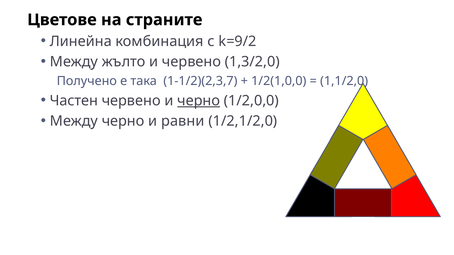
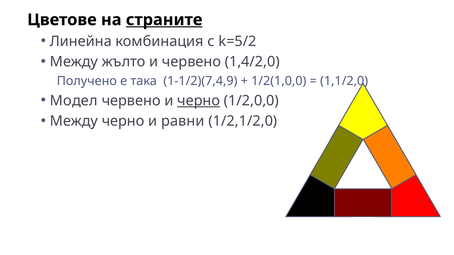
страните underline: none -> present
k=9/2: k=9/2 -> k=5/2
1,3/2,0: 1,3/2,0 -> 1,4/2,0
1-1/2)(2,3,7: 1-1/2)(2,3,7 -> 1-1/2)(7,4,9
Частен: Частен -> Модел
